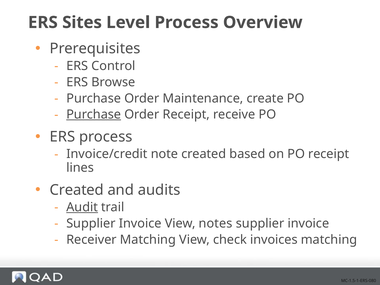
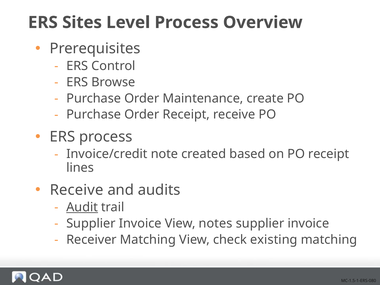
Purchase at (94, 115) underline: present -> none
Created at (77, 190): Created -> Receive
invoices: invoices -> existing
